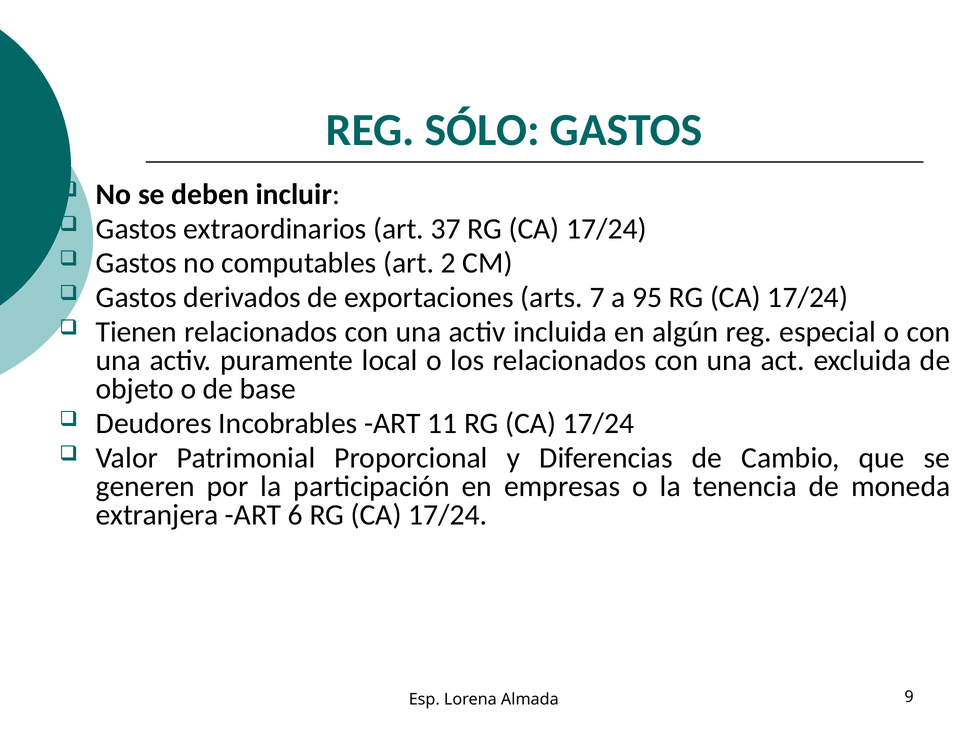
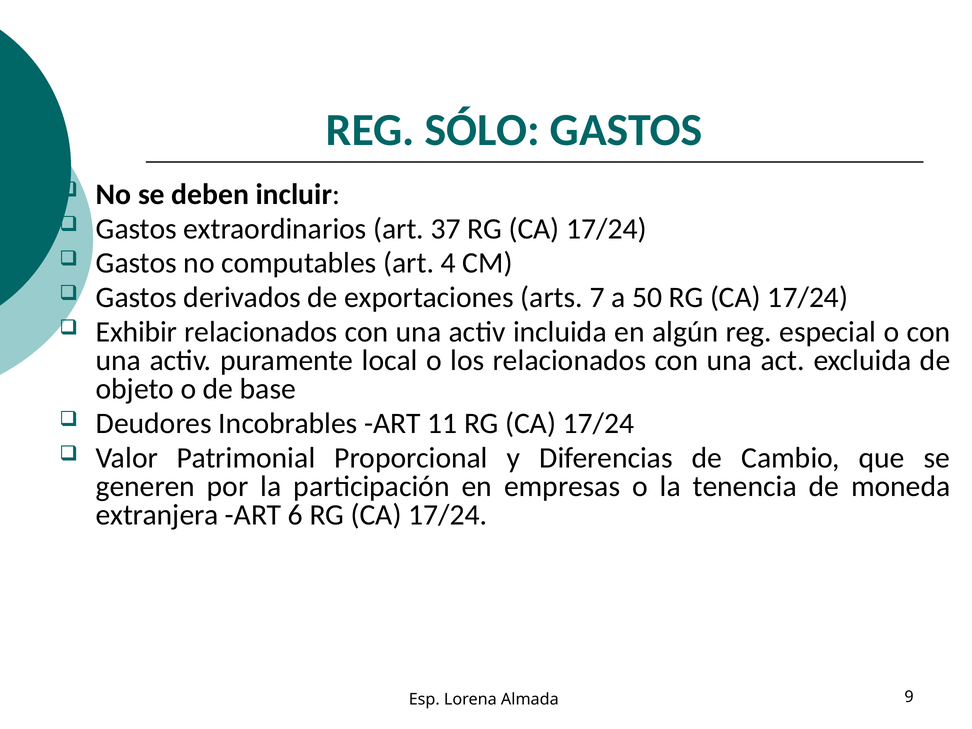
2: 2 -> 4
95: 95 -> 50
Tienen: Tienen -> Exhibir
